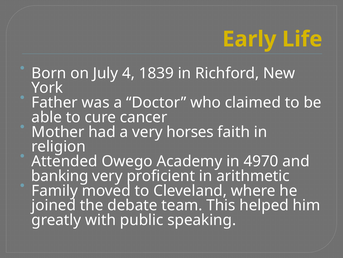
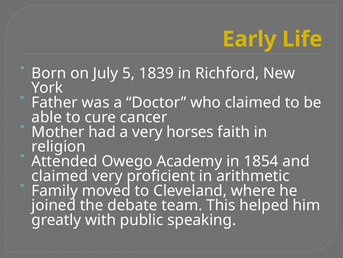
4: 4 -> 5
4970: 4970 -> 1854
banking at (60, 176): banking -> claimed
